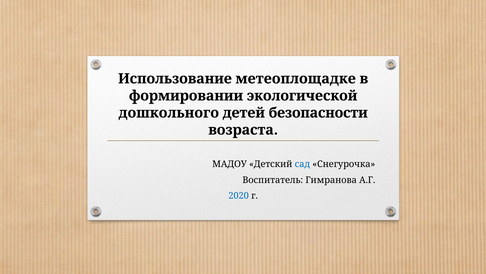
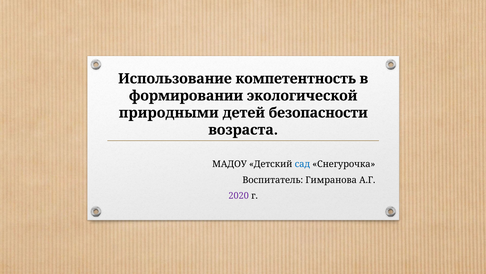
метеоплощадке: метеоплощадке -> компетентность
дошкольного: дошкольного -> природными
2020 colour: blue -> purple
